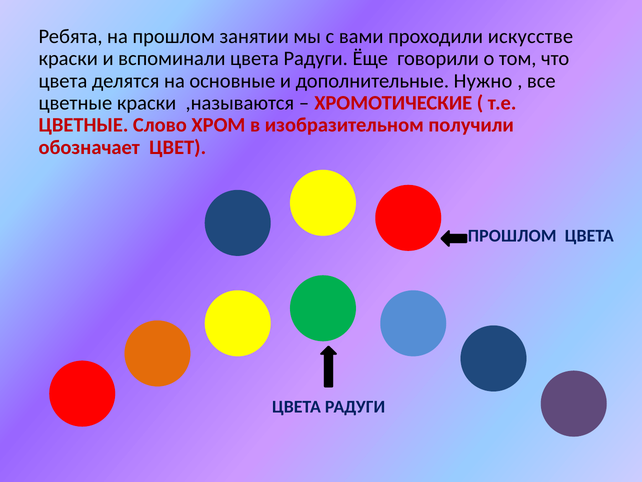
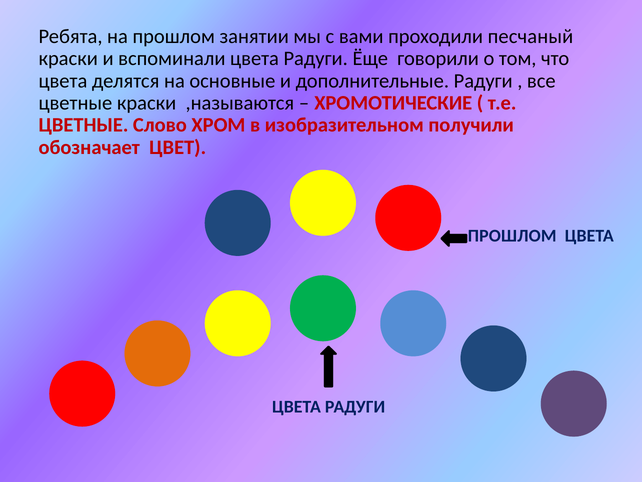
искусстве: искусстве -> песчаный
дополнительные Нужно: Нужно -> Радуги
